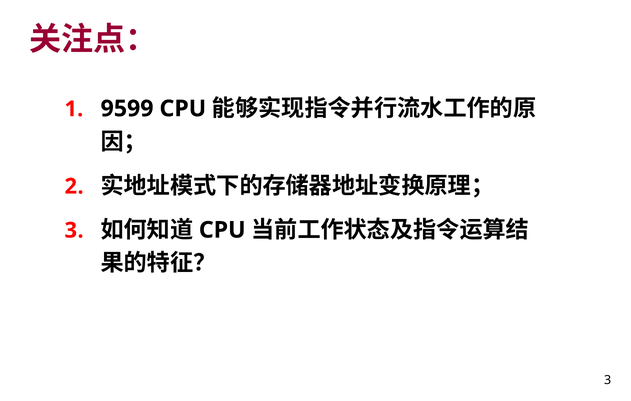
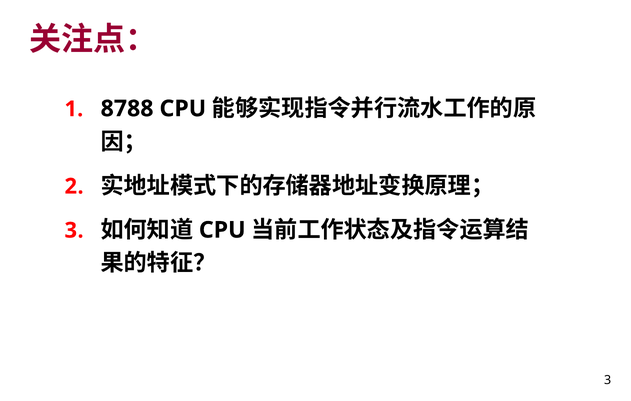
9599: 9599 -> 8788
